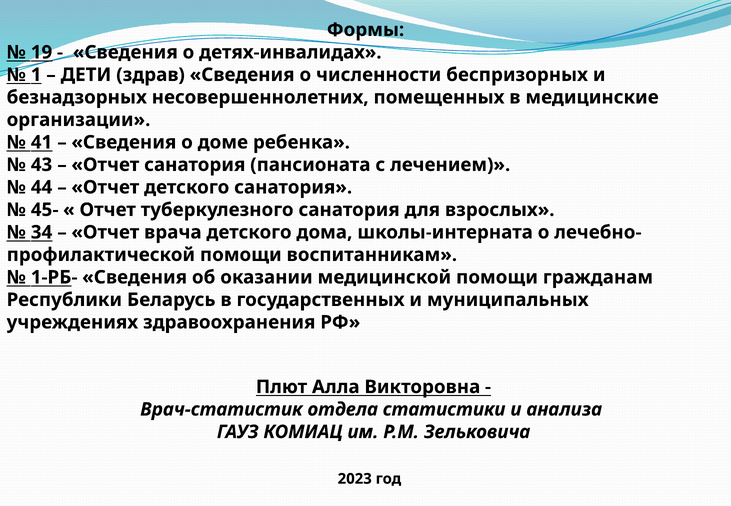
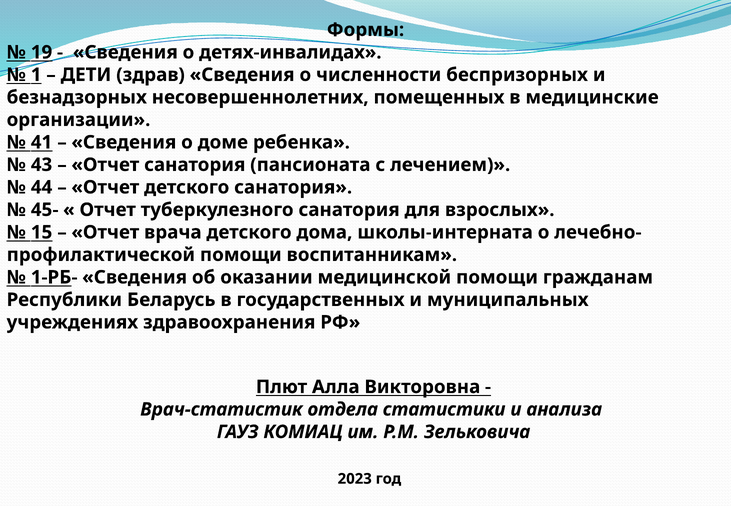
34: 34 -> 15
